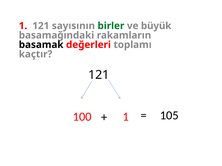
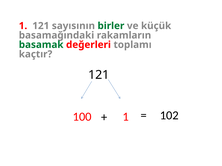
büyük: büyük -> küçük
basamak colour: black -> green
105: 105 -> 102
